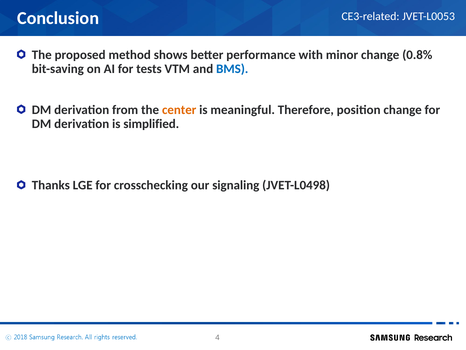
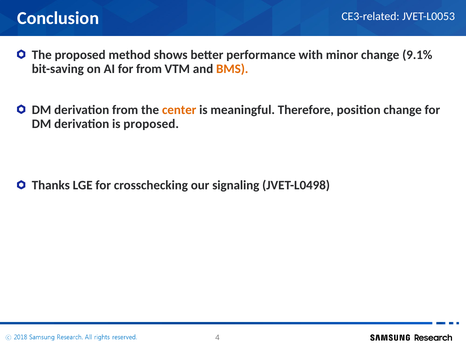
0.8%: 0.8% -> 9.1%
for tests: tests -> from
BMS colour: blue -> orange
is simplified: simplified -> proposed
